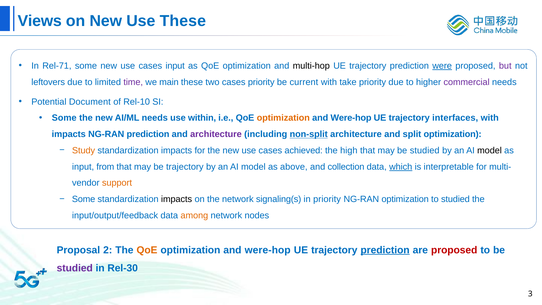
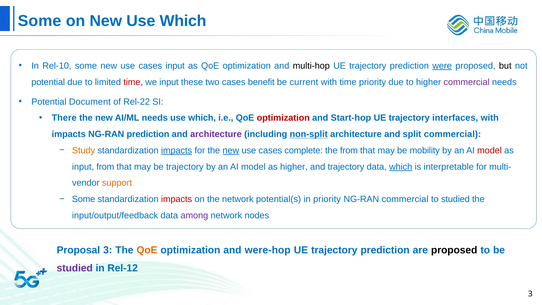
Views at (40, 21): Views -> Some
New Use These: These -> Which
Rel-71: Rel-71 -> Rel-10
but colour: purple -> black
leftovers at (48, 82): leftovers -> potential
time at (133, 82) colour: purple -> red
we main: main -> input
cases priority: priority -> benefit
with take: take -> time
Rel-10: Rel-10 -> Rel-22
Some at (64, 118): Some -> There
within at (202, 118): within -> which
optimization at (283, 118) colour: orange -> red
Were-hop at (351, 118): Were-hop -> Start-hop
split optimization: optimization -> commercial
impacts at (177, 150) underline: none -> present
new at (231, 150) underline: none -> present
achieved: achieved -> complete
the high: high -> from
may be studied: studied -> mobility
model at (490, 150) colour: black -> red
as above: above -> higher
and collection: collection -> trajectory
impacts at (177, 199) colour: black -> red
signaling(s: signaling(s -> potential(s
NG-RAN optimization: optimization -> commercial
among colour: orange -> purple
Proposal 2: 2 -> 3
prediction at (385, 250) underline: present -> none
proposed at (454, 250) colour: red -> black
Rel-30: Rel-30 -> Rel-12
